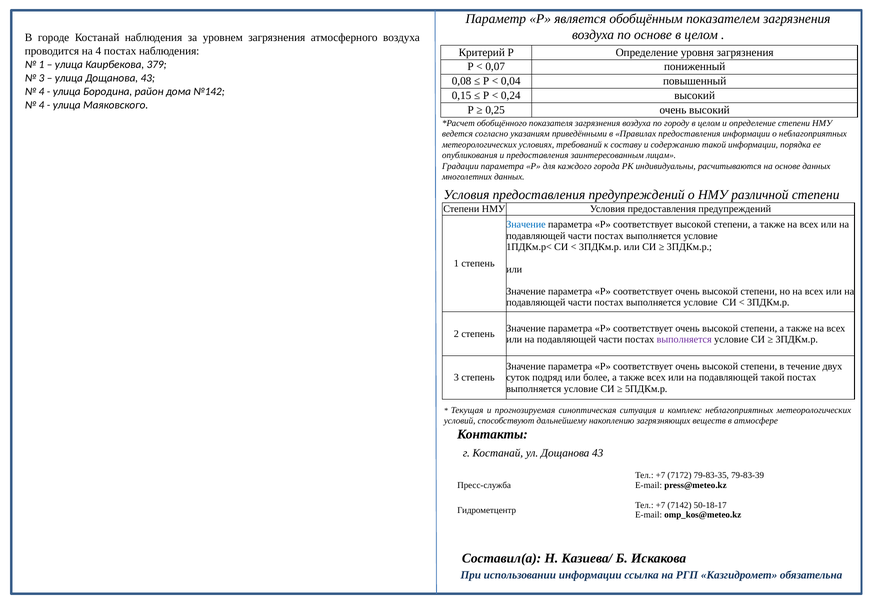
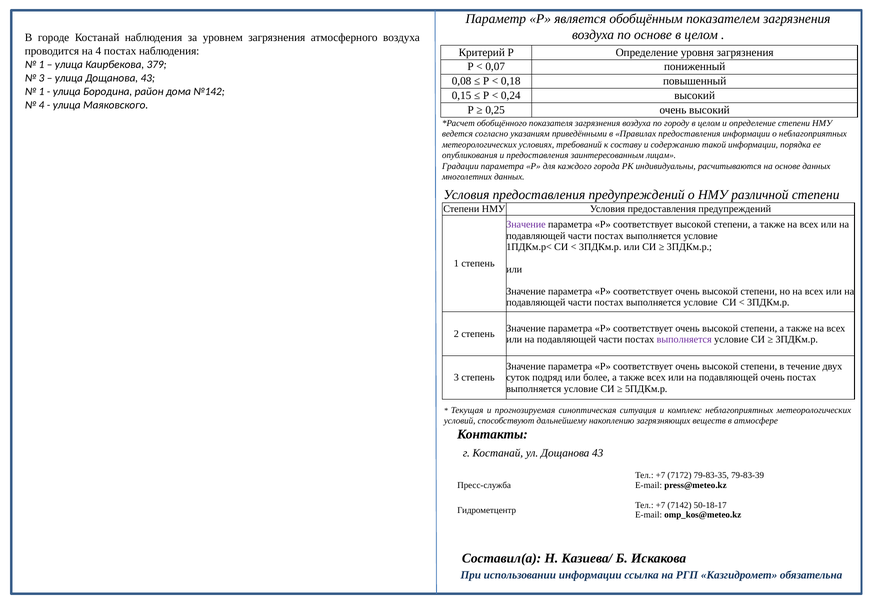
0,04: 0,04 -> 0,18
4 at (42, 92): 4 -> 1
Значение at (526, 225) colour: blue -> purple
подавляющей такой: такой -> очень
